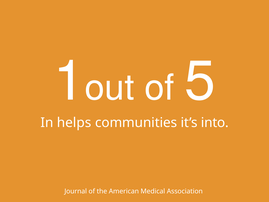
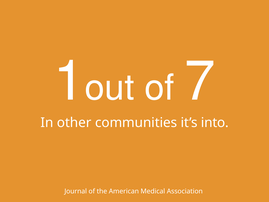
5: 5 -> 7
helps: helps -> other
